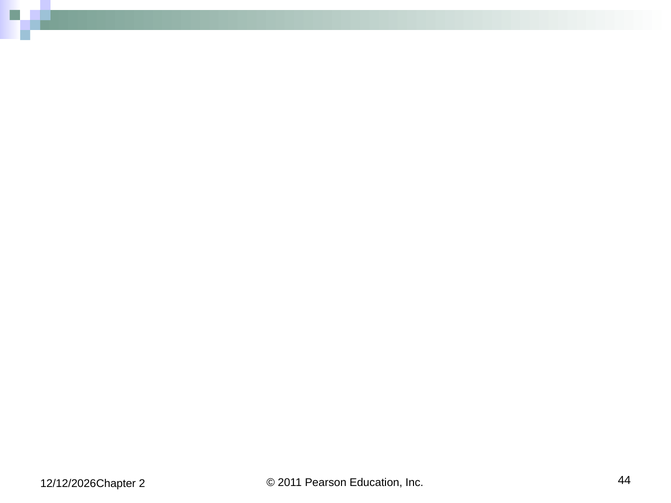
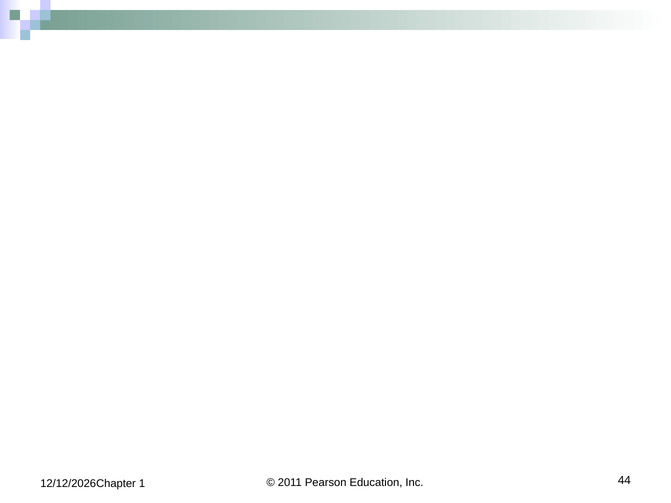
2: 2 -> 1
